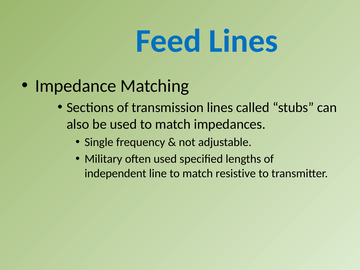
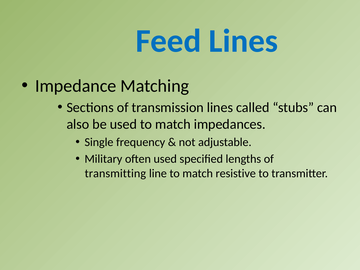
independent: independent -> transmitting
